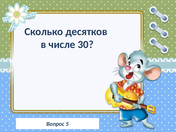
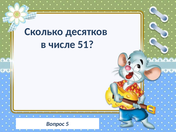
30: 30 -> 51
